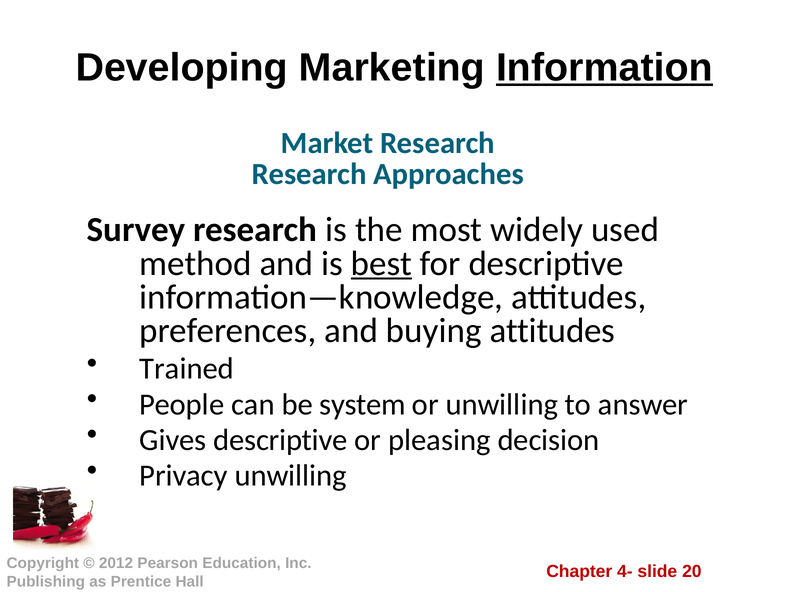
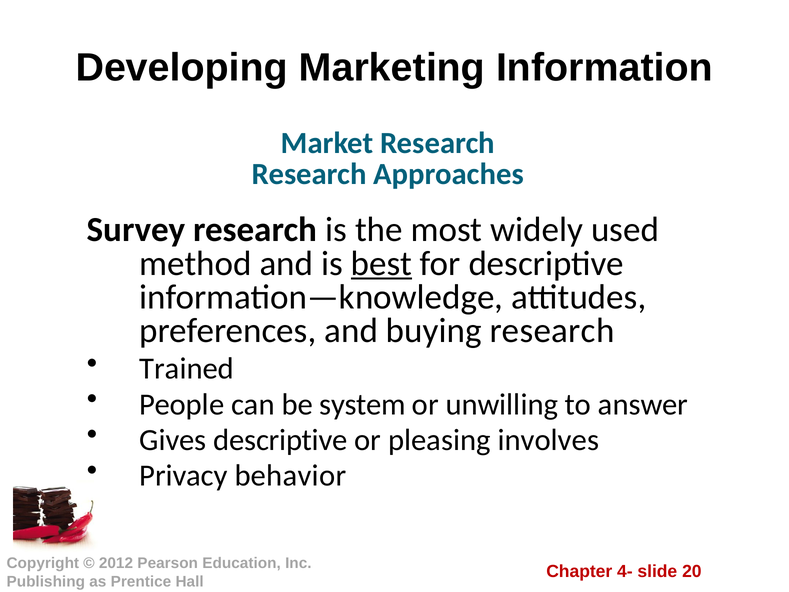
Information underline: present -> none
buying attitudes: attitudes -> research
decision: decision -> involves
Privacy unwilling: unwilling -> behavior
